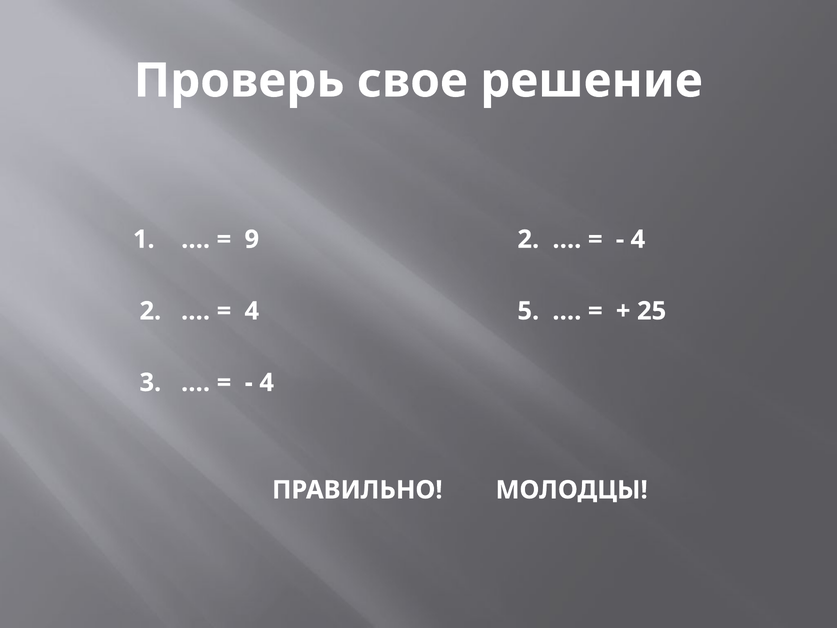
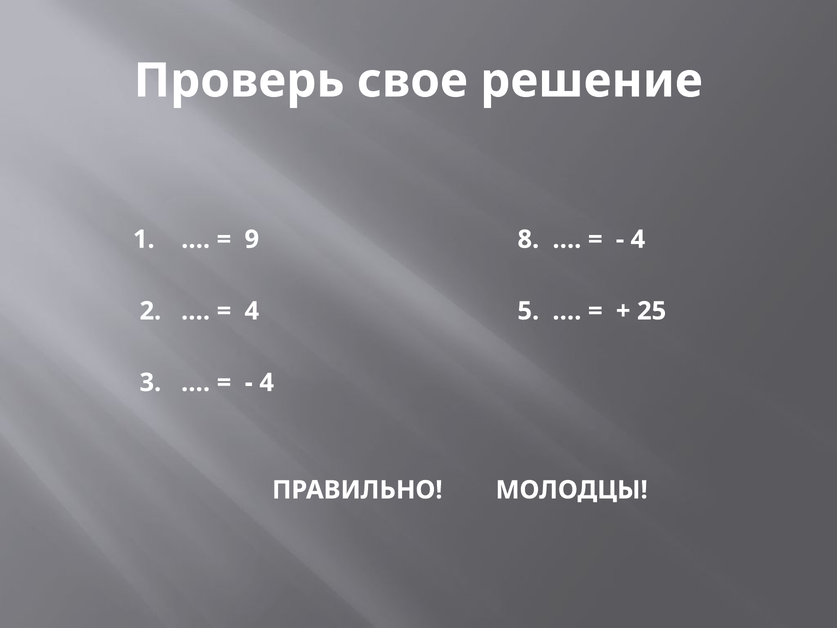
9 2: 2 -> 8
